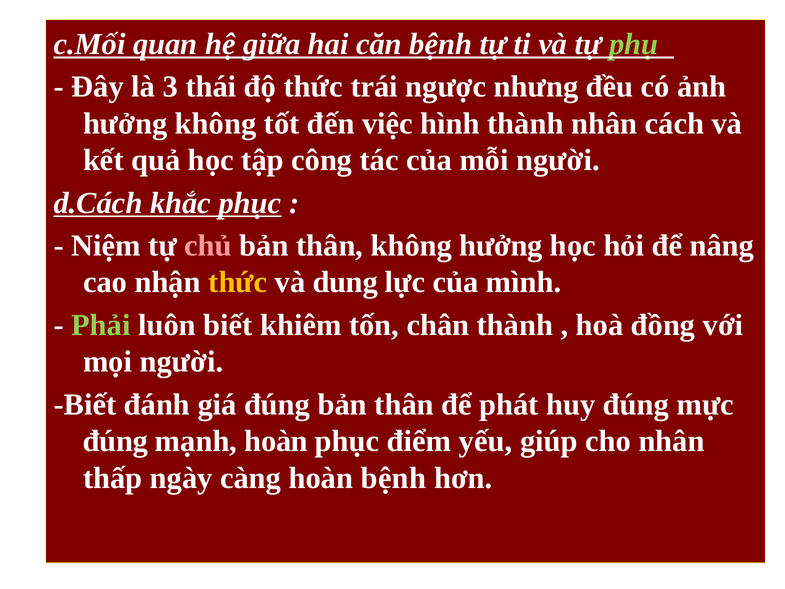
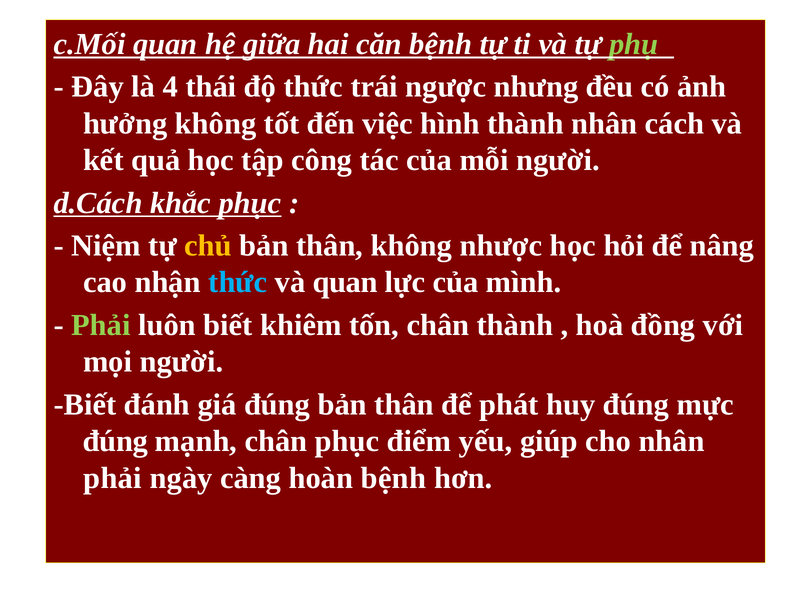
3: 3 -> 4
chủ colour: pink -> yellow
không hưởng: hưởng -> nhược
thức at (238, 282) colour: yellow -> light blue
và dung: dung -> quan
mạnh hoàn: hoàn -> chân
thấp at (113, 478): thấp -> phải
